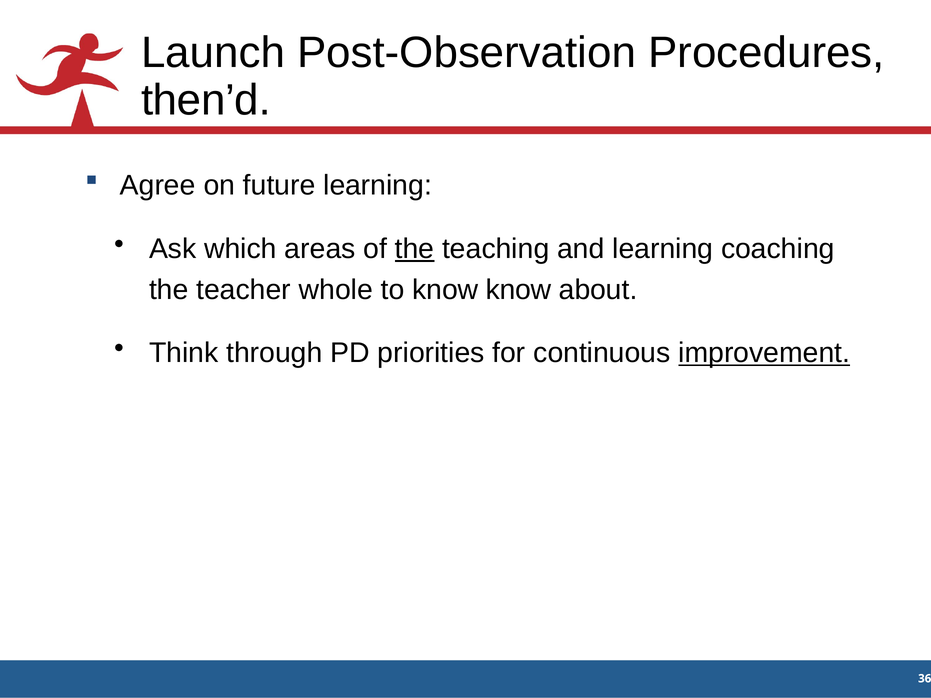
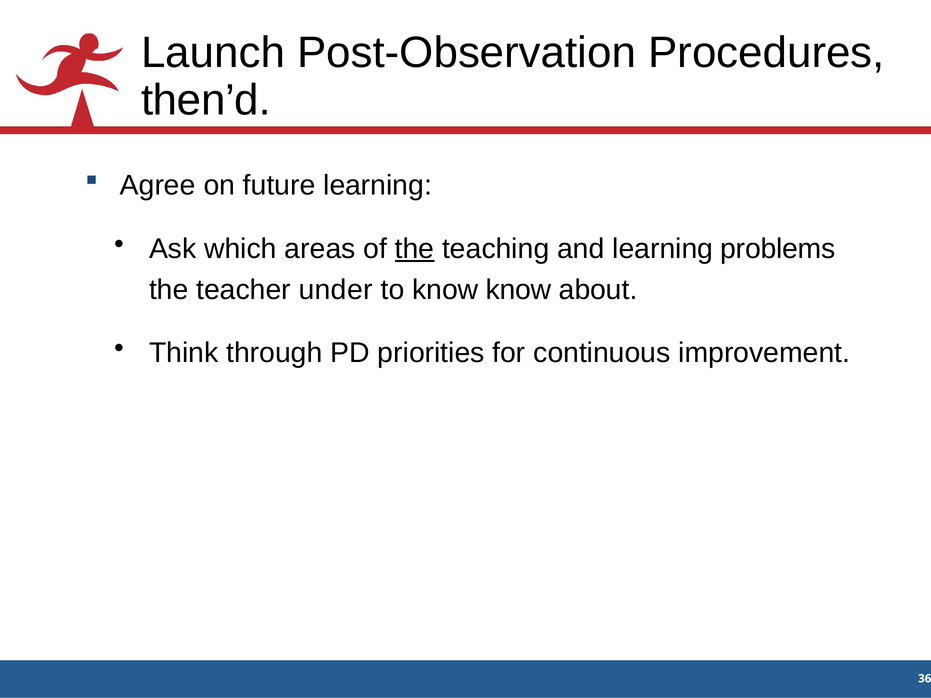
coaching: coaching -> problems
whole: whole -> under
improvement underline: present -> none
